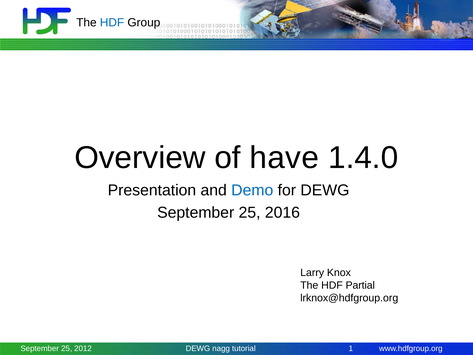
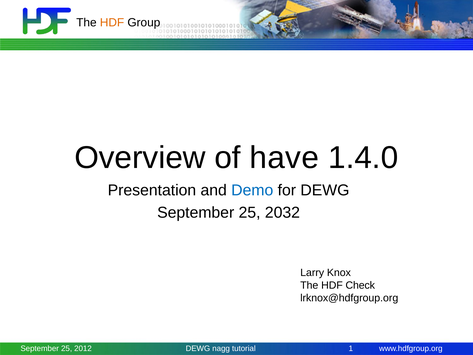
HDF at (112, 23) colour: blue -> orange
2016: 2016 -> 2032
Partial: Partial -> Check
